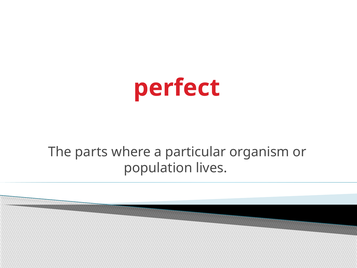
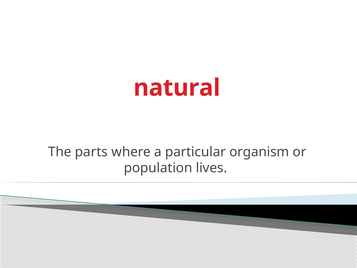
perfect: perfect -> natural
